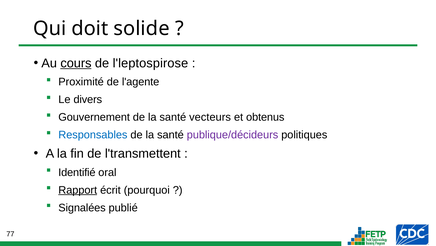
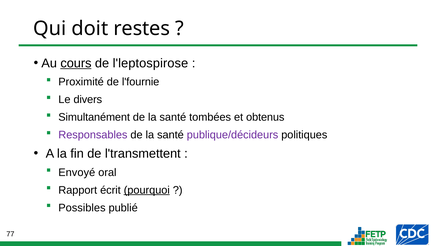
solide: solide -> restes
l'agente: l'agente -> l'fournie
Gouvernement: Gouvernement -> Simultanément
vecteurs: vecteurs -> tombées
Responsables colour: blue -> purple
Identifié: Identifié -> Envoyé
Rapport underline: present -> none
pourquoi underline: none -> present
Signalées: Signalées -> Possibles
